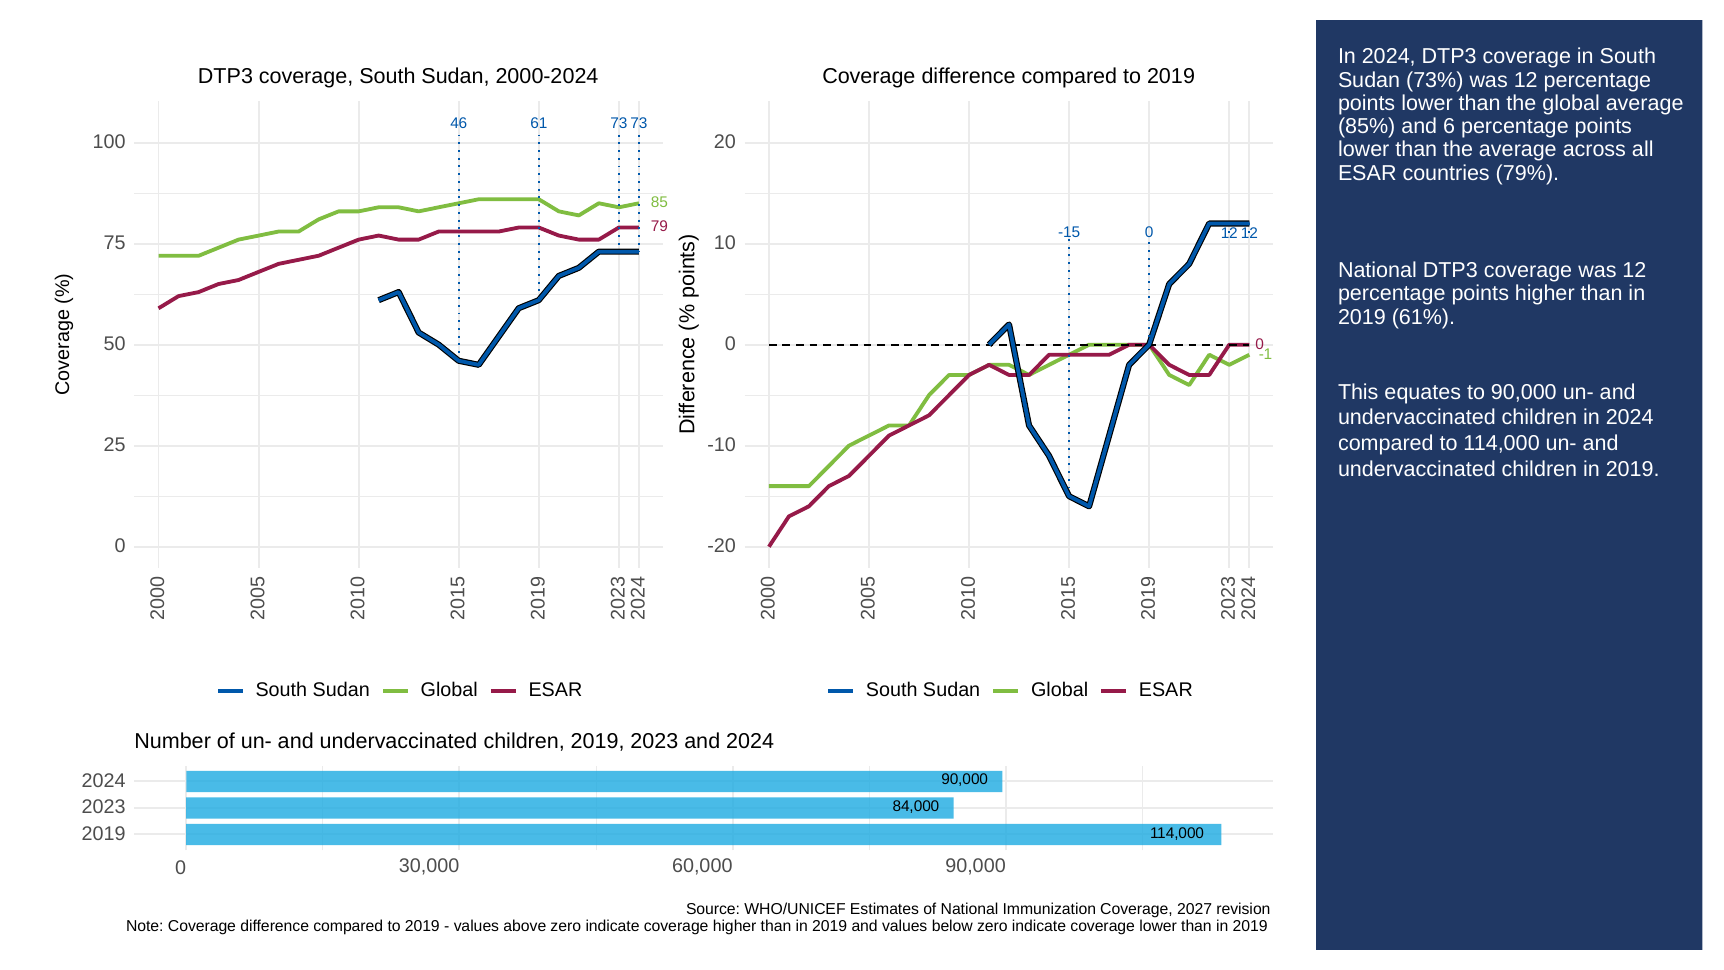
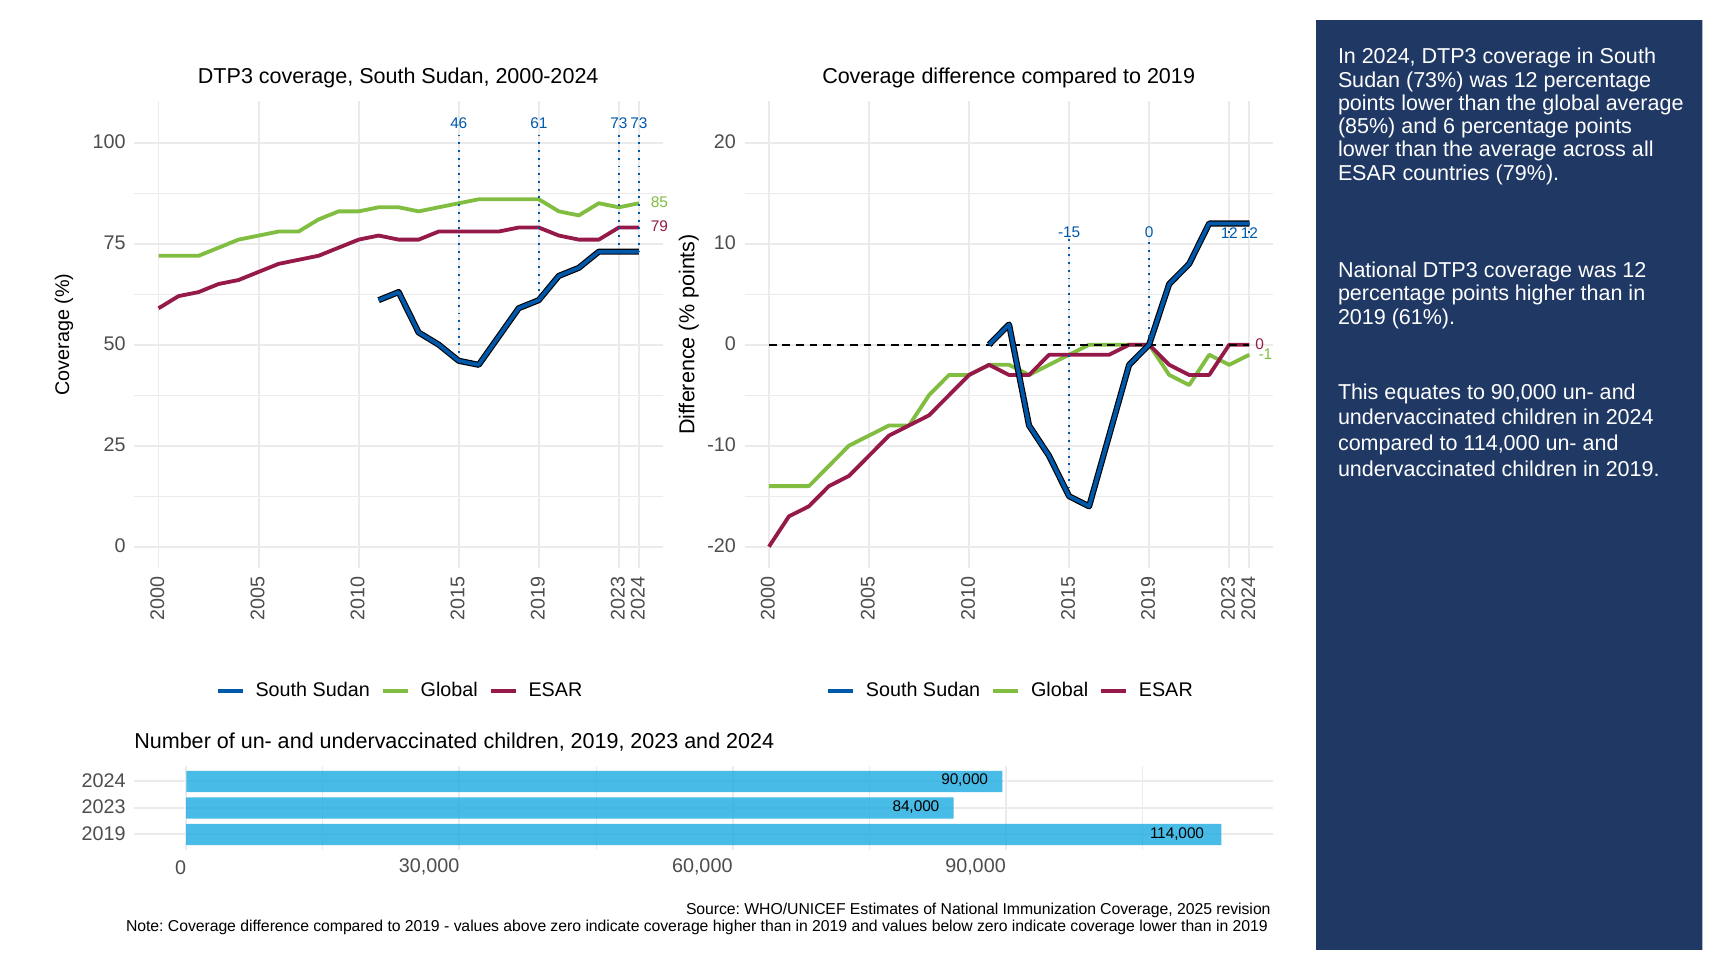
2027: 2027 -> 2025
